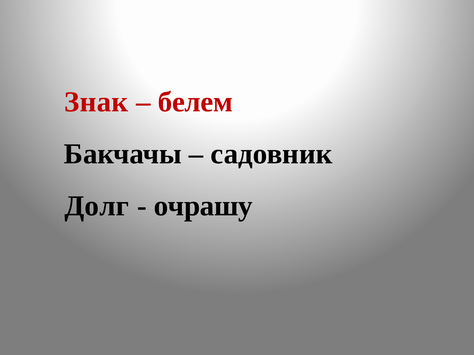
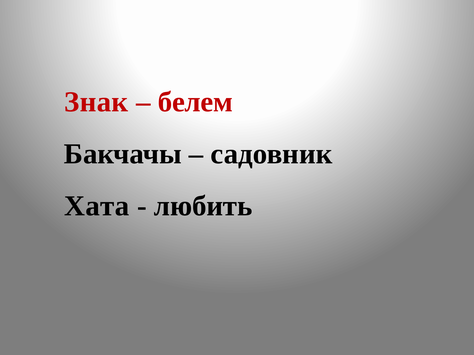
Долг: Долг -> Хата
очрашу: очрашу -> любить
